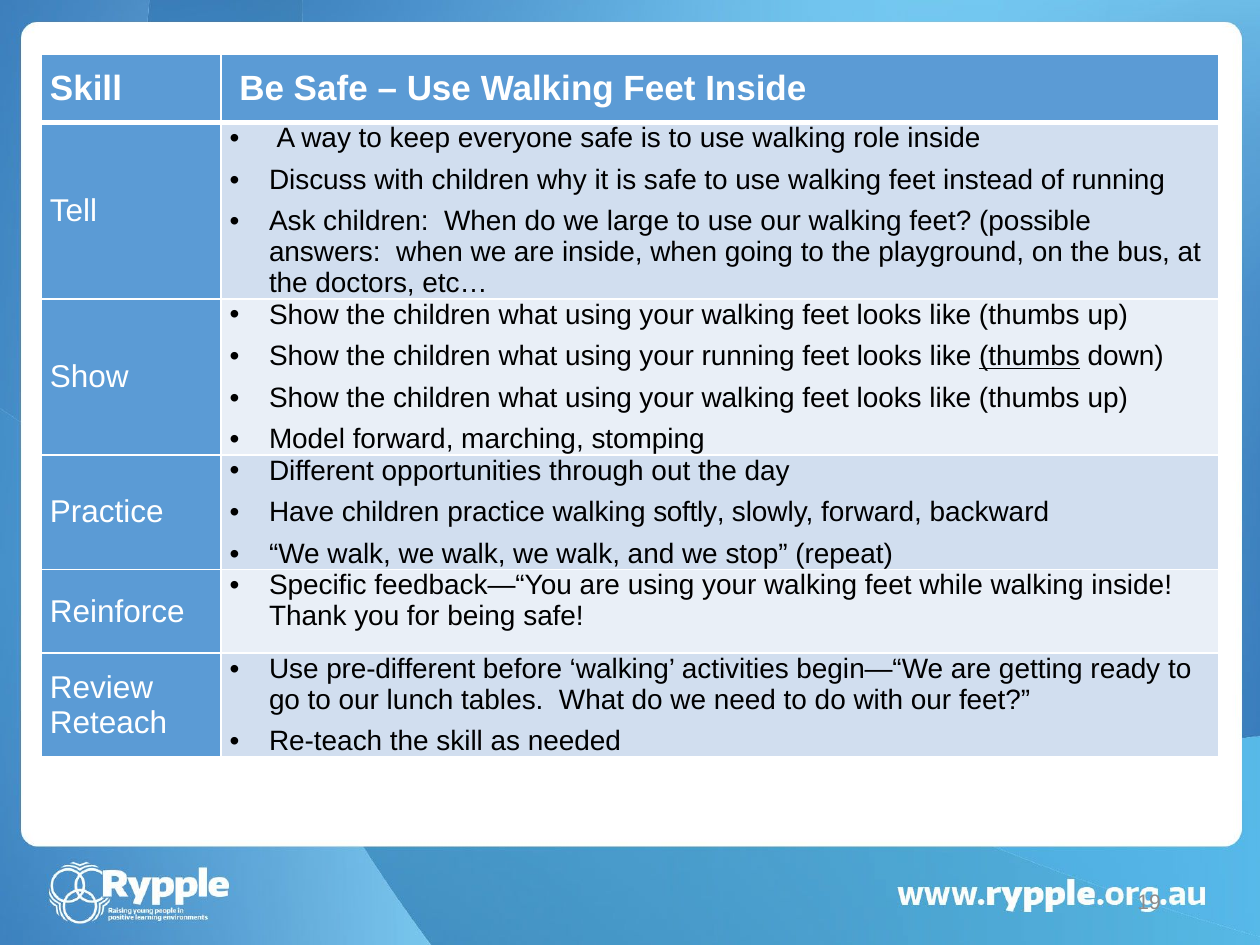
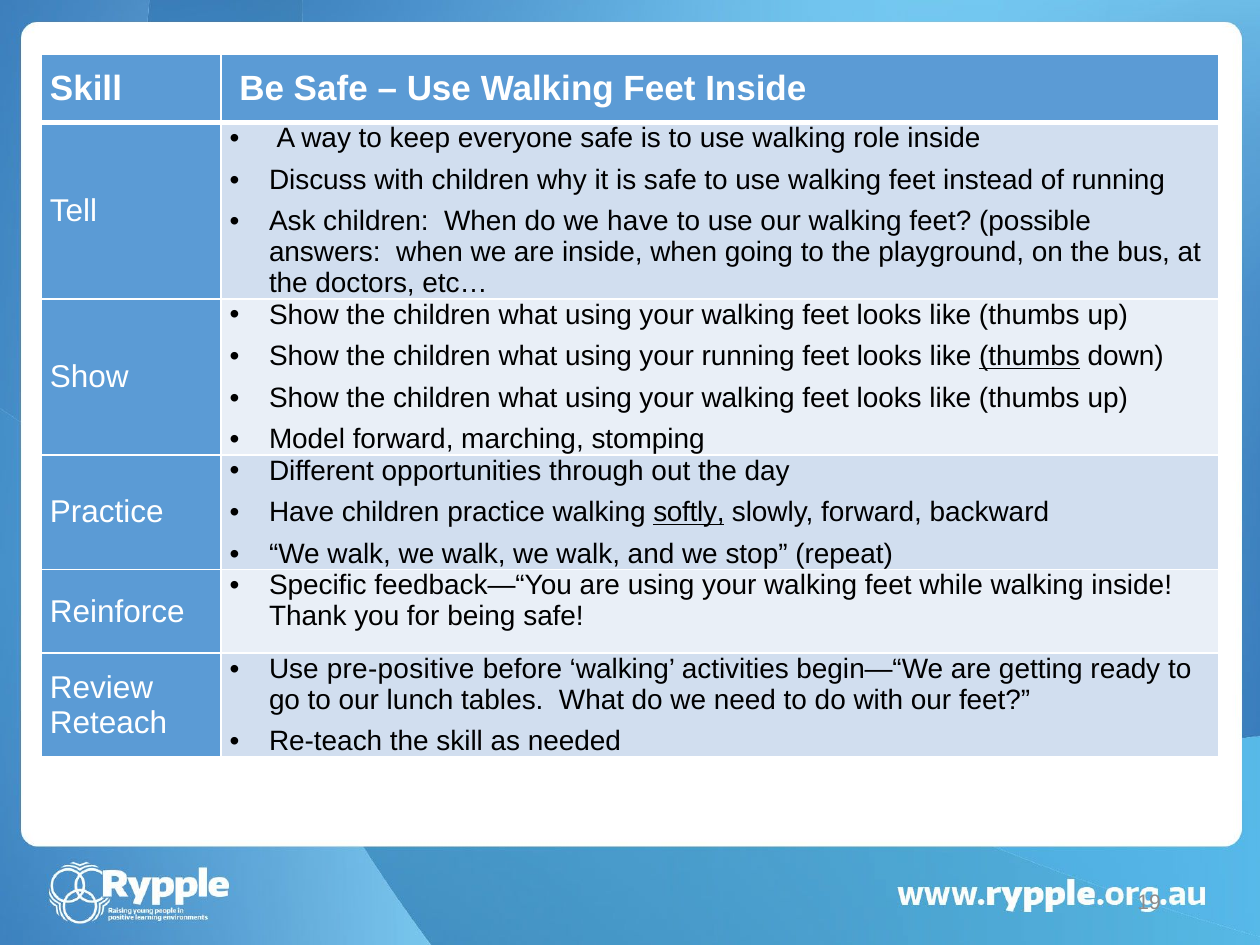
we large: large -> have
softly underline: none -> present
pre-different: pre-different -> pre-positive
